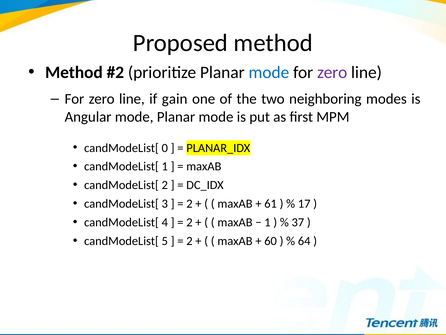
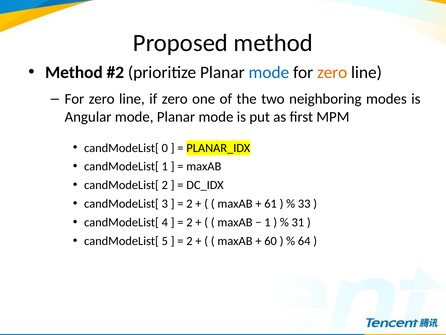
zero at (332, 72) colour: purple -> orange
if gain: gain -> zero
17: 17 -> 33
37: 37 -> 31
